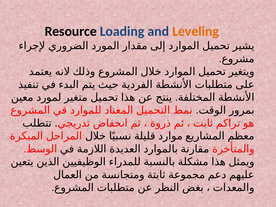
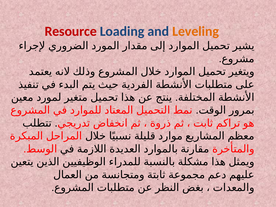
Resource colour: black -> red
